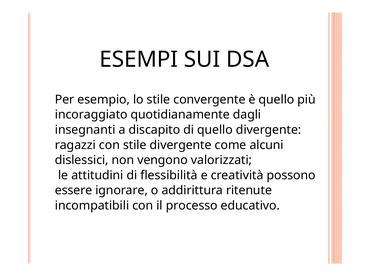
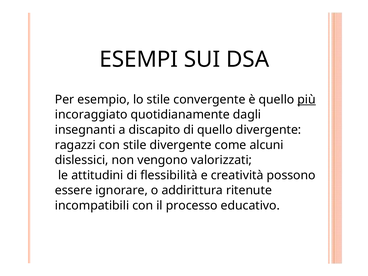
più underline: none -> present
